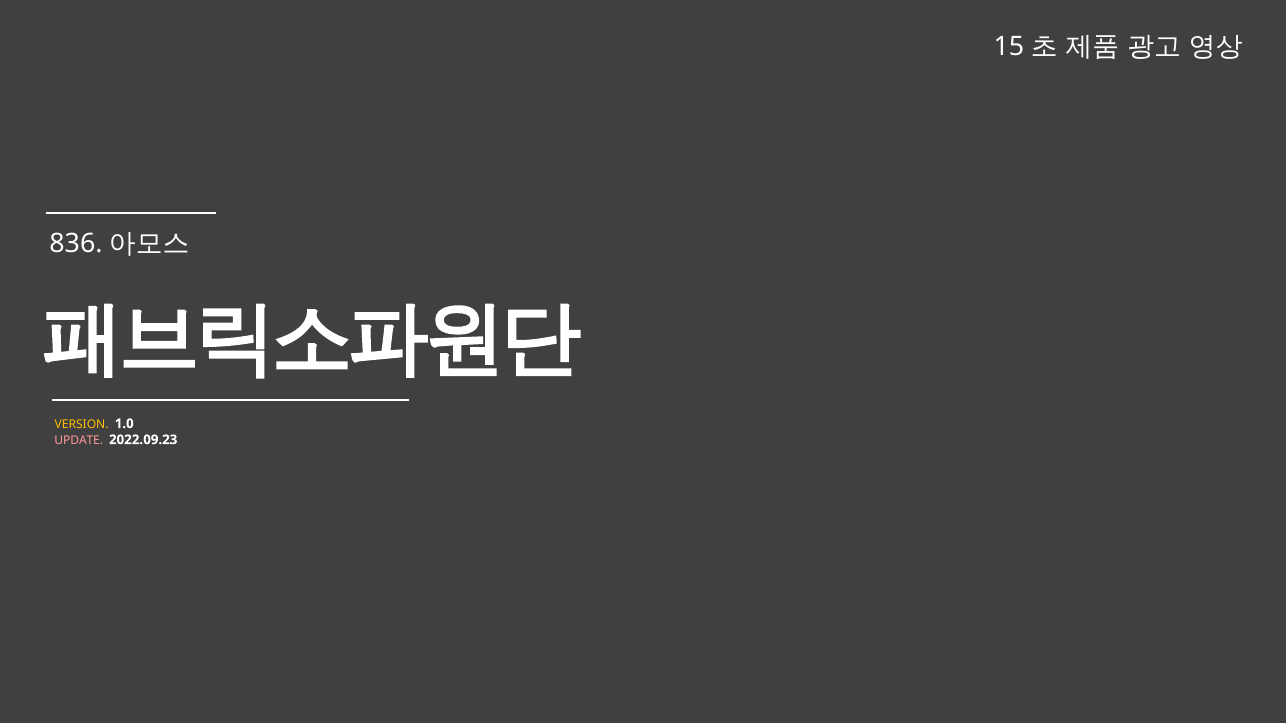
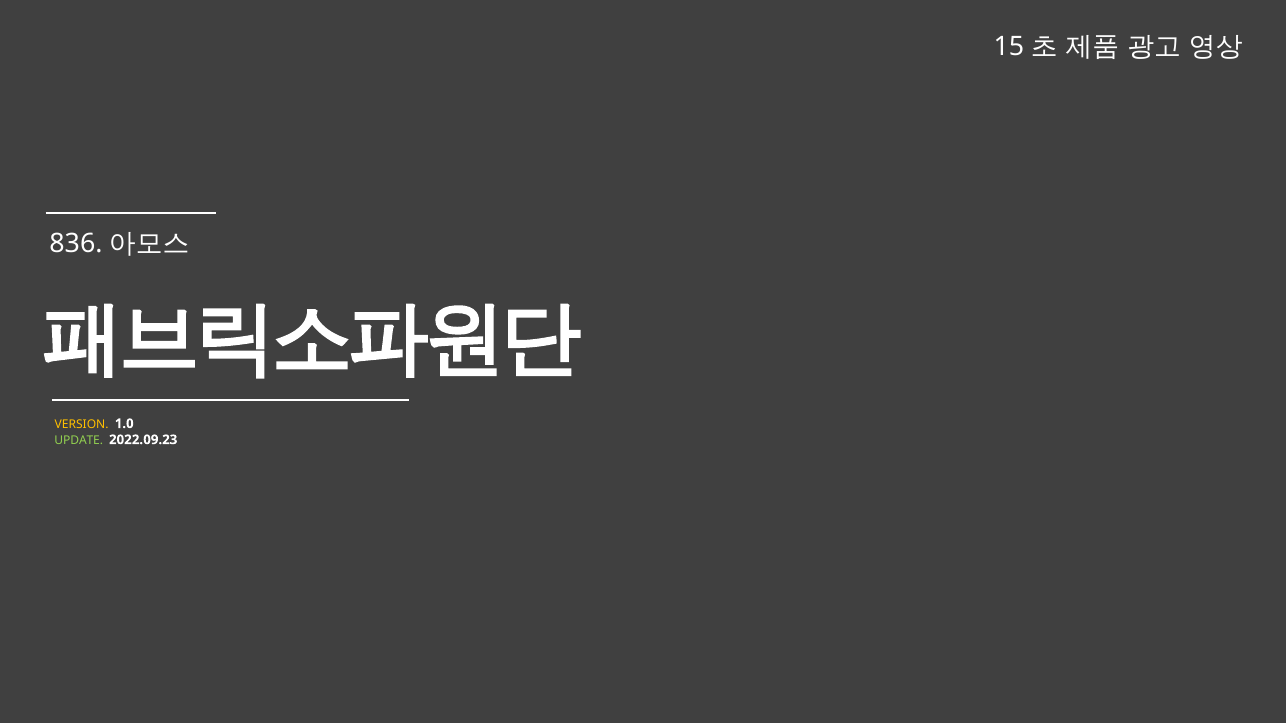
UPDATE colour: pink -> light green
